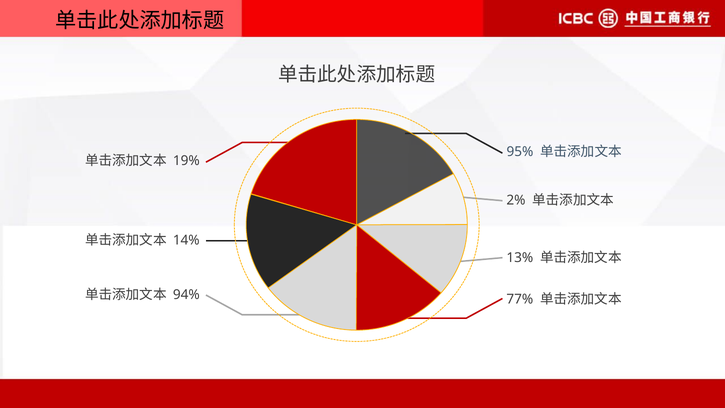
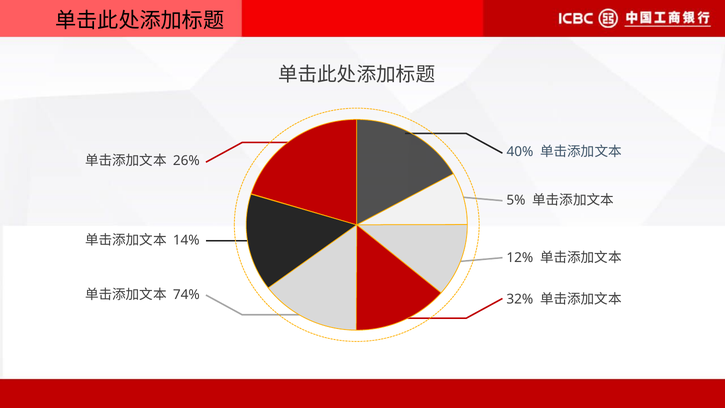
95%: 95% -> 40%
19%: 19% -> 26%
2%: 2% -> 5%
13%: 13% -> 12%
94%: 94% -> 74%
77%: 77% -> 32%
